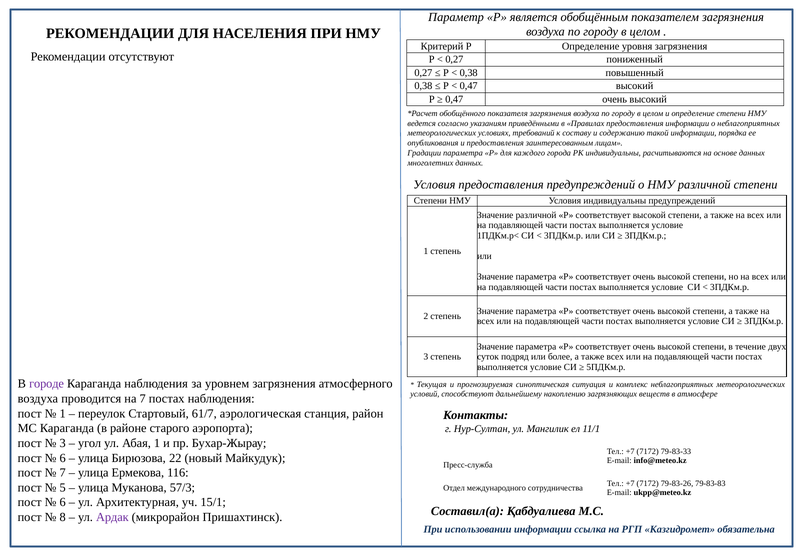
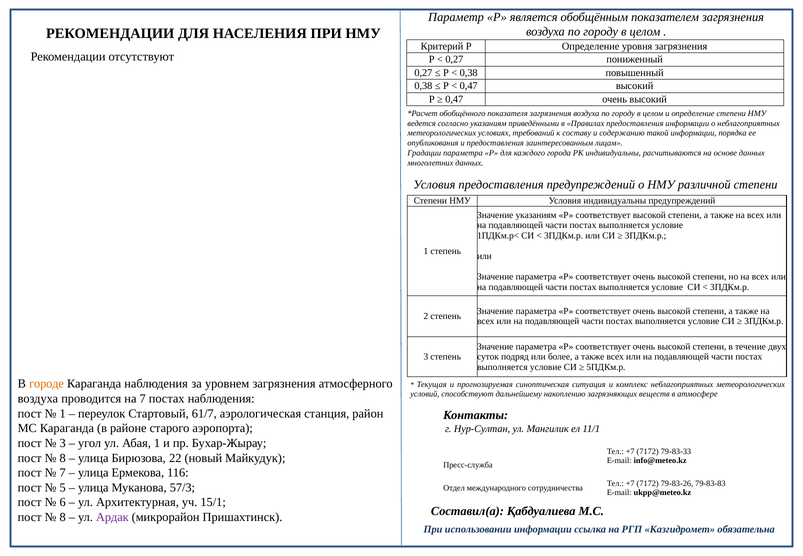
Значение различной: различной -> указаниям
городе colour: purple -> orange
6 at (63, 458): 6 -> 8
